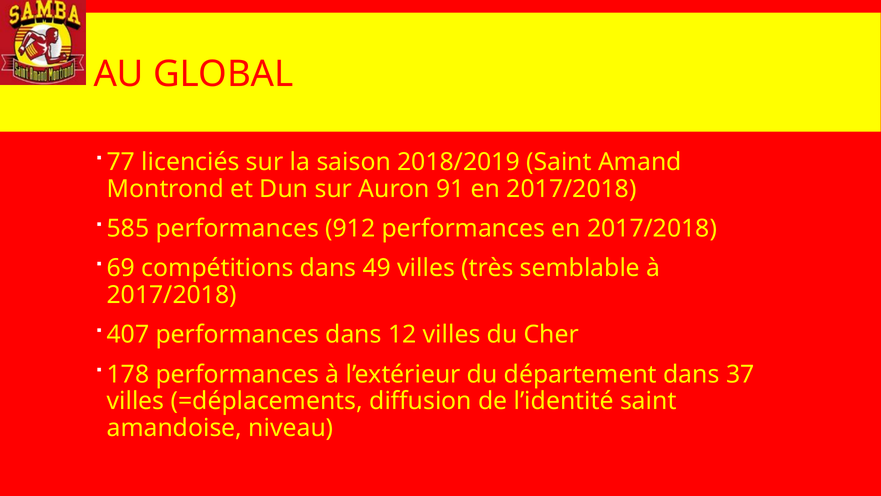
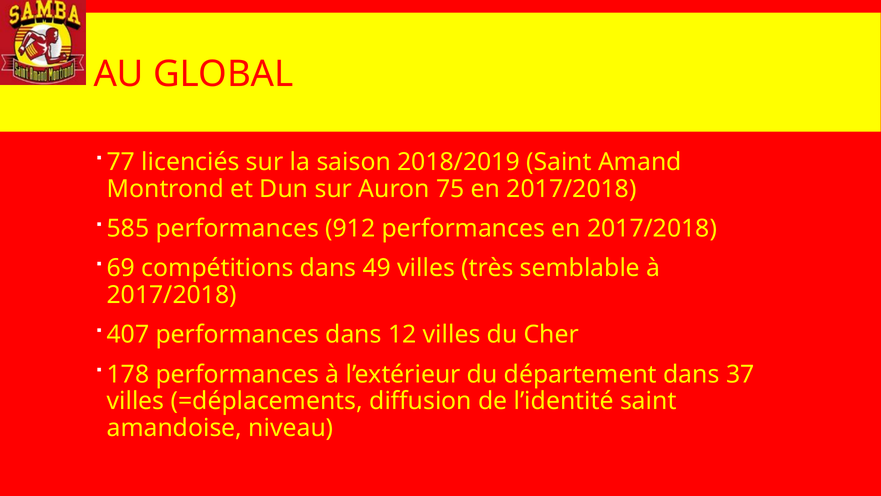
91: 91 -> 75
